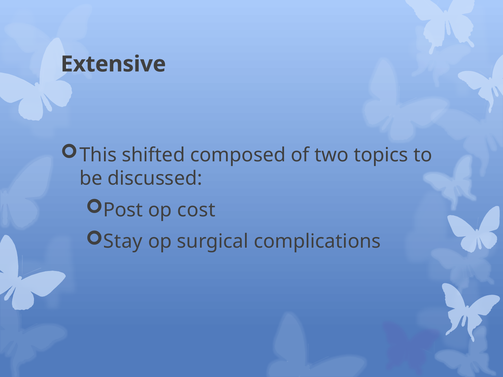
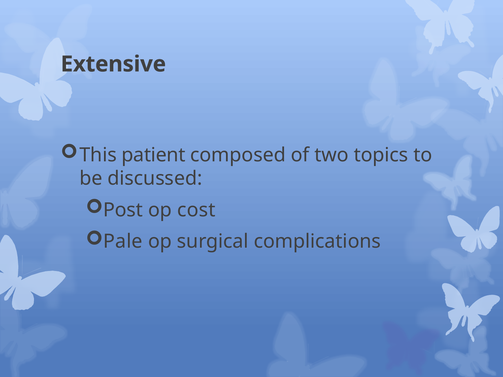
shifted: shifted -> patient
Stay: Stay -> Pale
